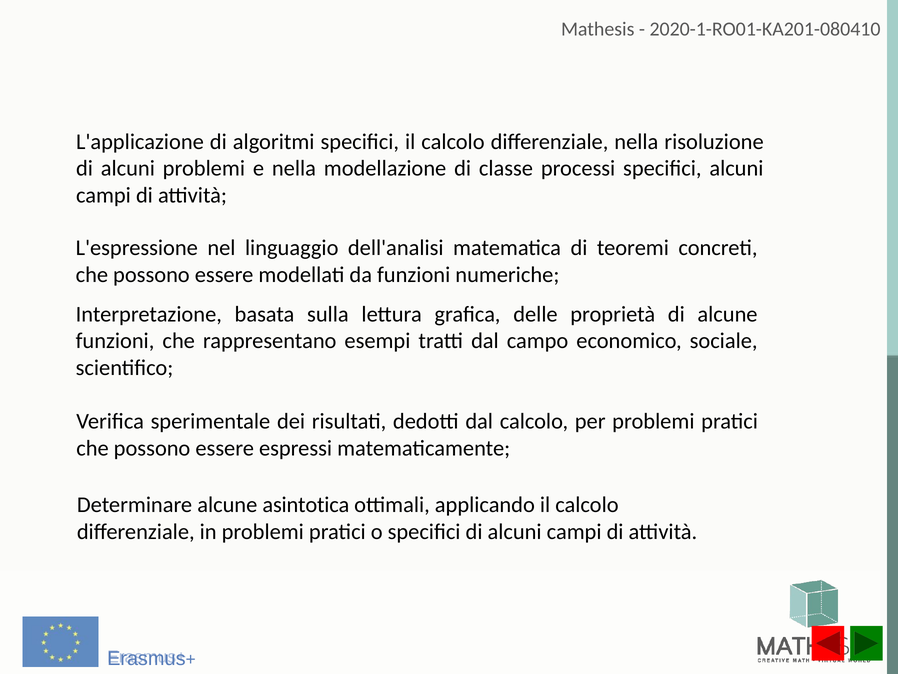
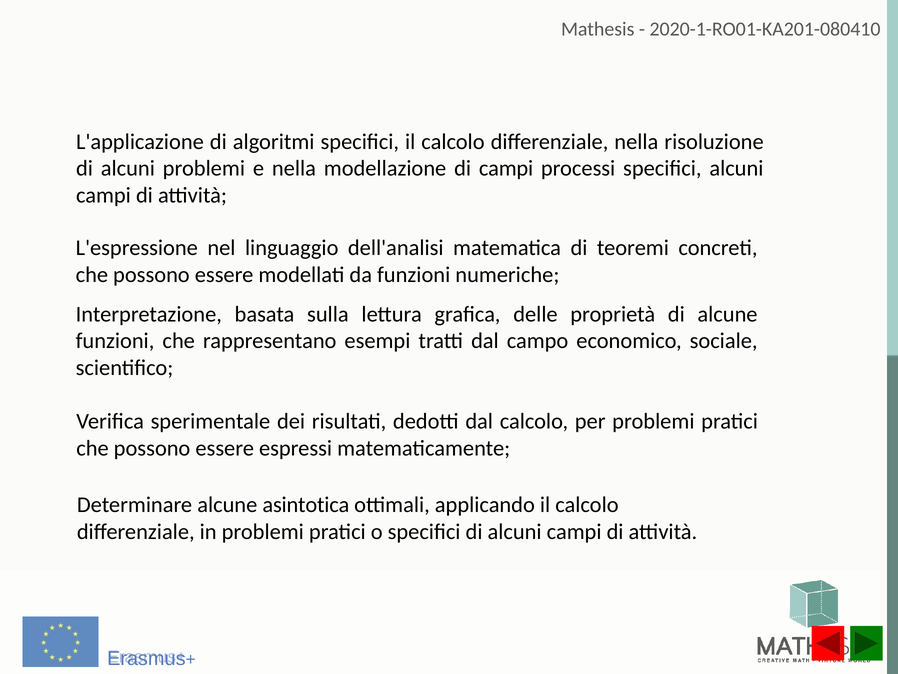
di classe: classe -> campi
